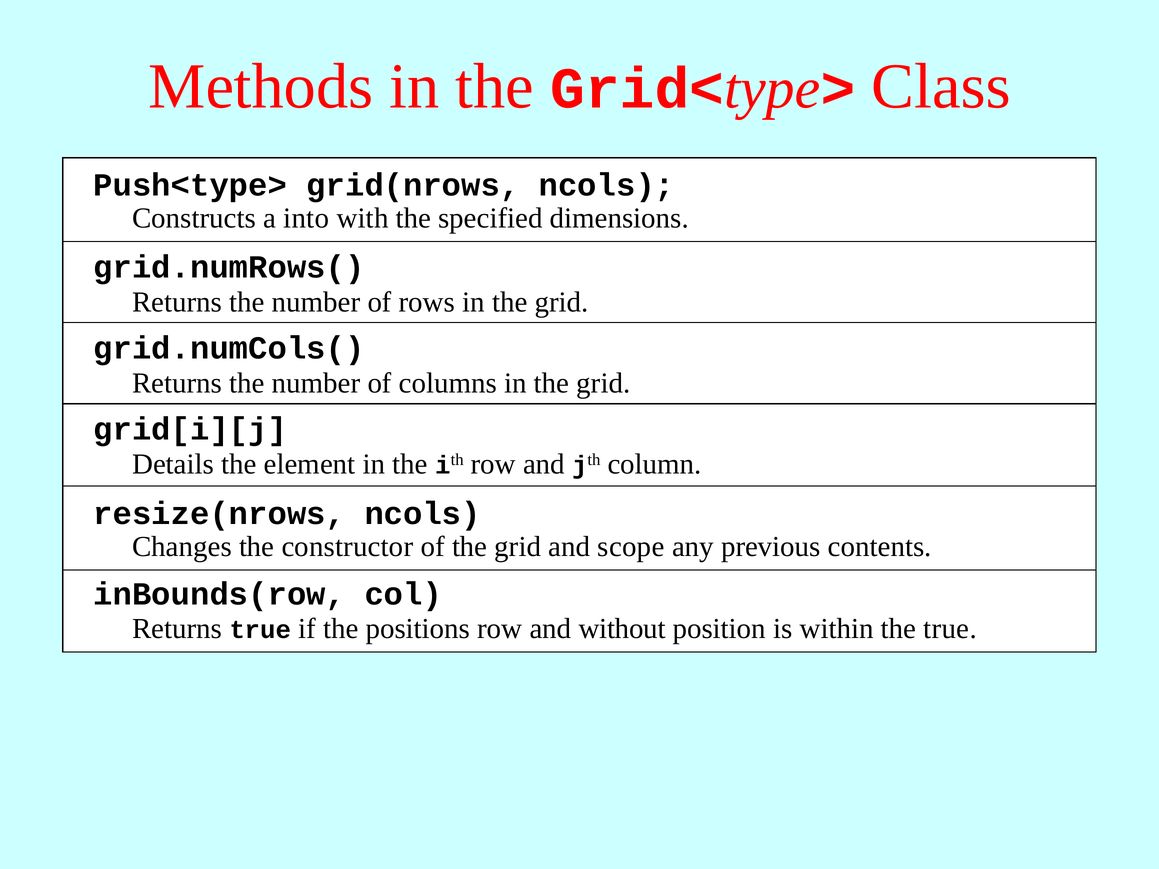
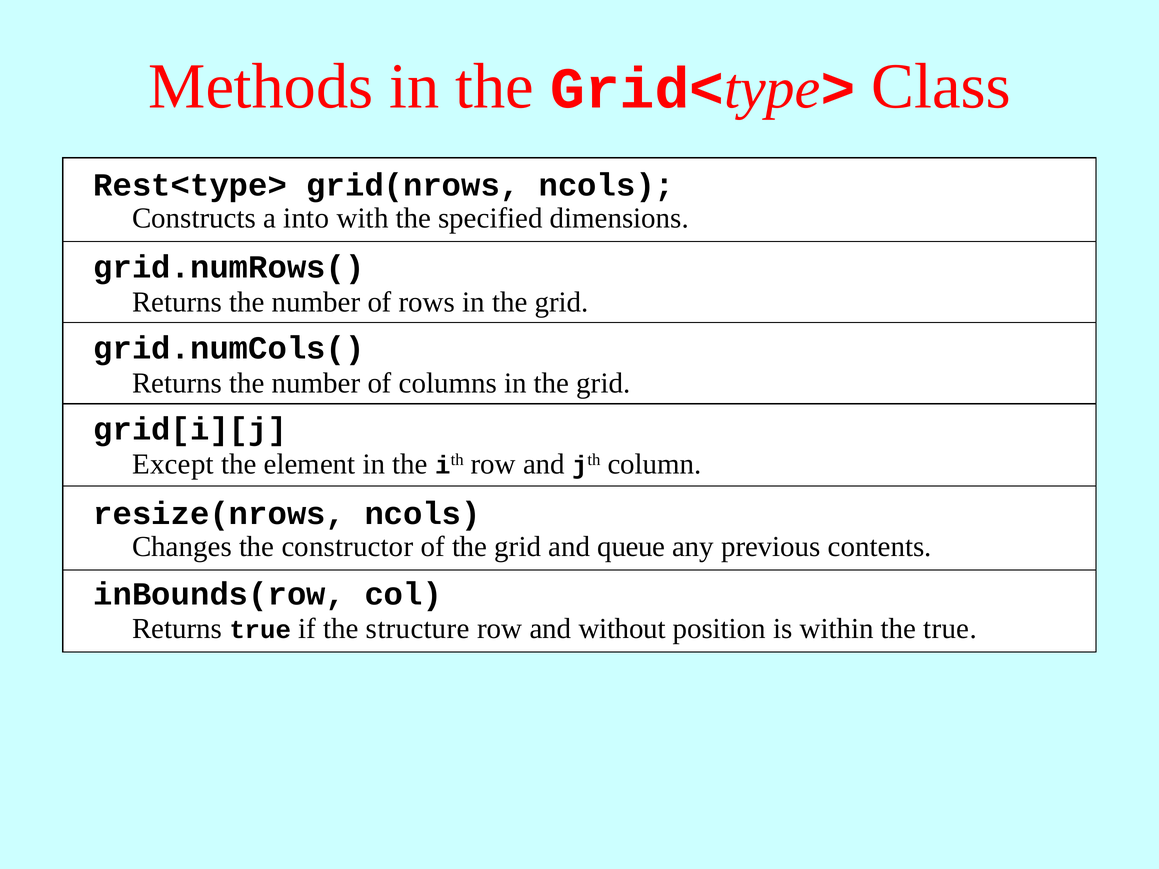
Push<type>: Push<type> -> Rest<type>
Details: Details -> Except
scope: scope -> queue
positions: positions -> structure
